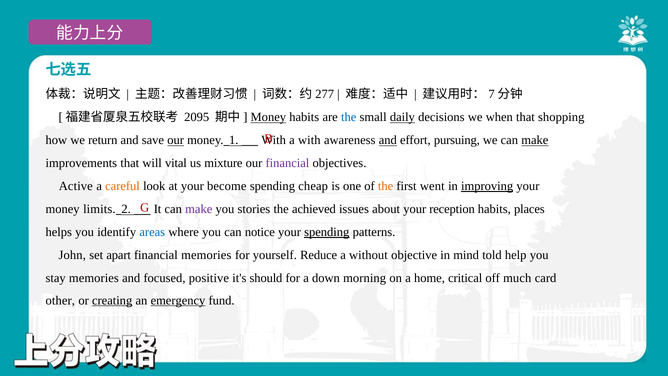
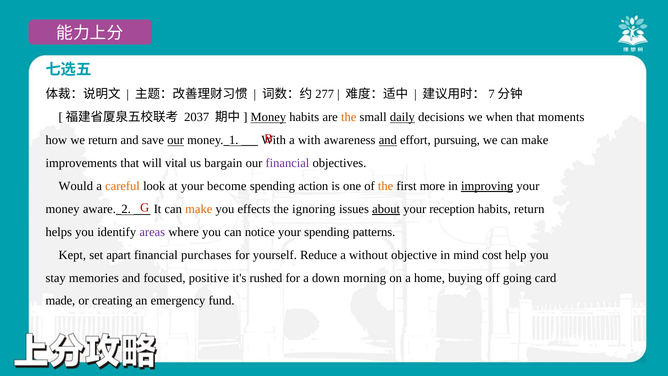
2095: 2095 -> 2037
the at (349, 117) colour: blue -> orange
shopping: shopping -> moments
make at (535, 140) underline: present -> none
mixture: mixture -> bargain
Active: Active -> Would
cheap: cheap -> action
went: went -> more
limits: limits -> aware
make at (199, 209) colour: purple -> orange
stories: stories -> effects
achieved: achieved -> ignoring
about underline: none -> present
habits places: places -> return
areas colour: blue -> purple
spending at (327, 232) underline: present -> none
John: John -> Kept
financial memories: memories -> purchases
told: told -> cost
should: should -> rushed
critical: critical -> buying
much: much -> going
other: other -> made
creating underline: present -> none
emergency underline: present -> none
